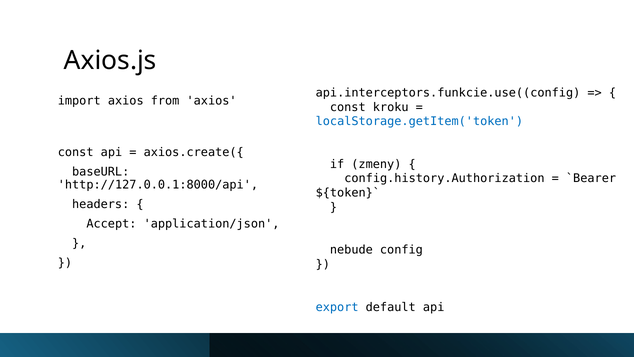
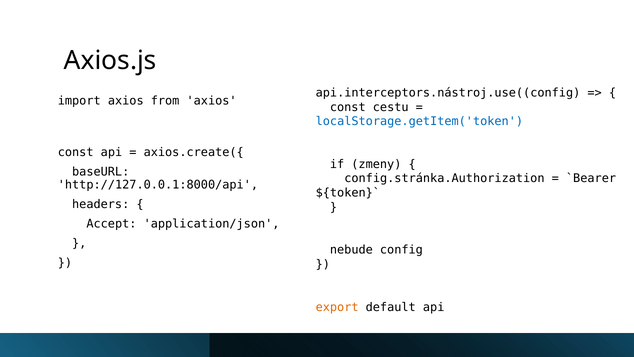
api.interceptors.funkcie.use((config: api.interceptors.funkcie.use((config -> api.interceptors.nástroj.use((config
kroku: kroku -> cestu
config.history.Authorization: config.history.Authorization -> config.stránka.Authorization
export colour: blue -> orange
